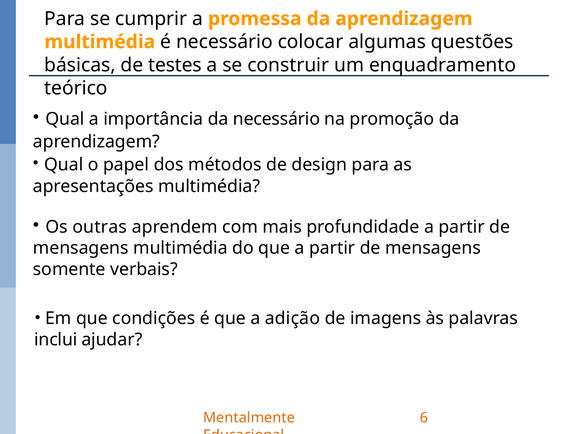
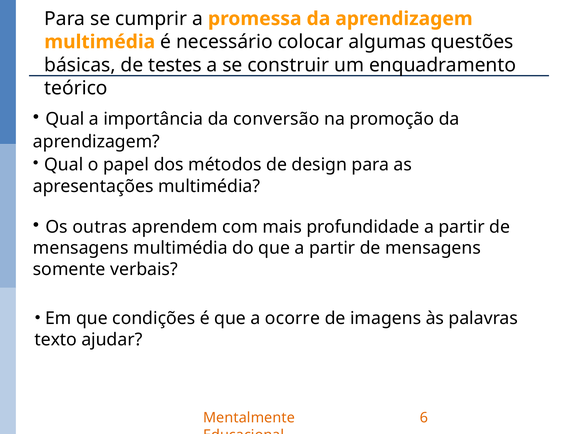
da necessário: necessário -> conversão
adição: adição -> ocorre
inclui: inclui -> texto
